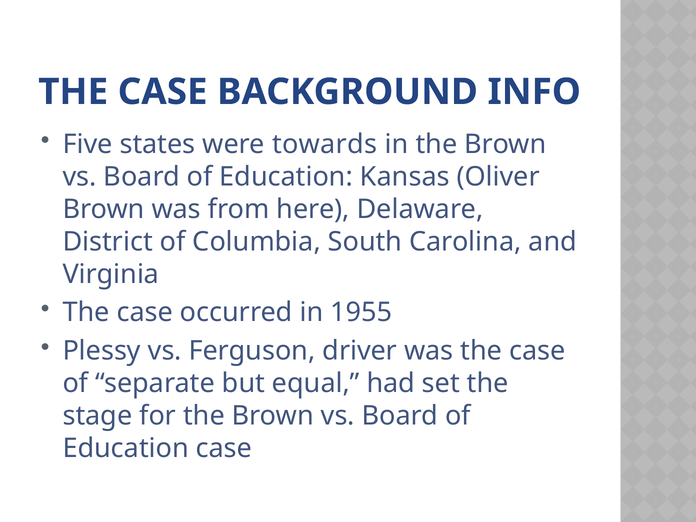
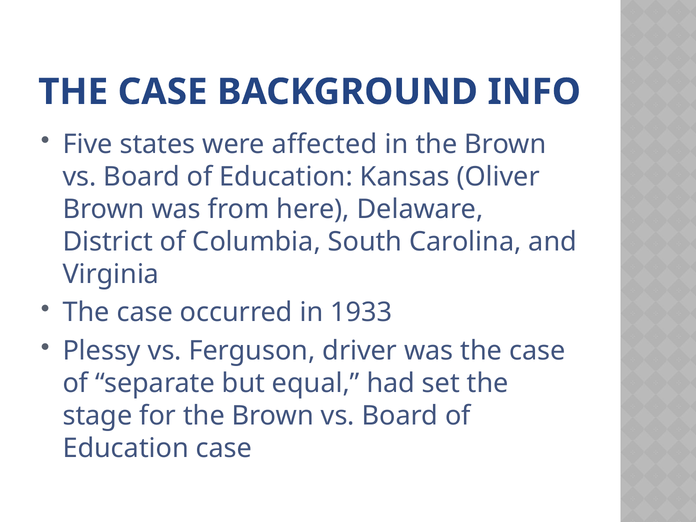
towards: towards -> affected
1955: 1955 -> 1933
